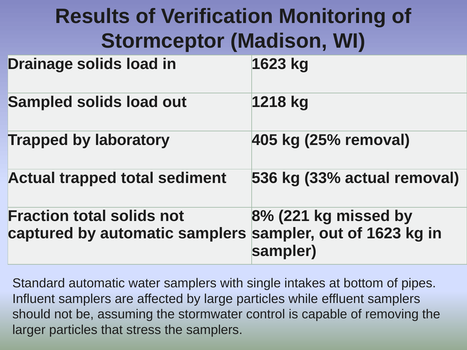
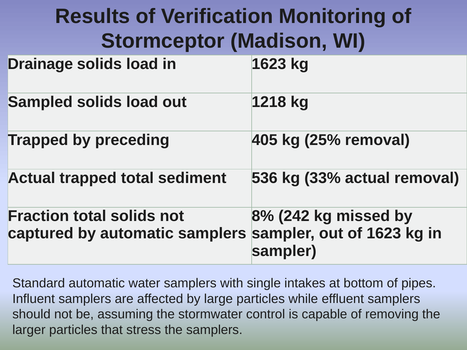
laboratory: laboratory -> preceding
221: 221 -> 242
